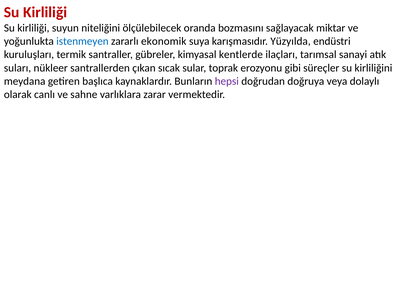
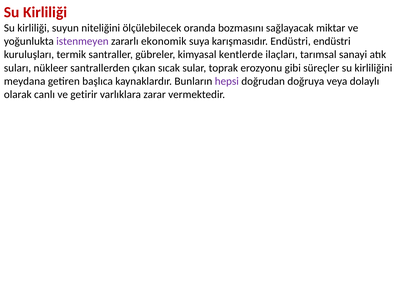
istenmeyen colour: blue -> purple
karışmasıdır Yüzyılda: Yüzyılda -> Endüstri
sahne: sahne -> getirir
